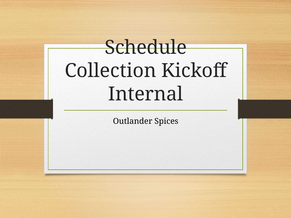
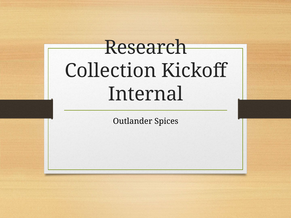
Schedule: Schedule -> Research
